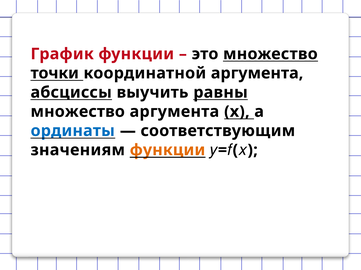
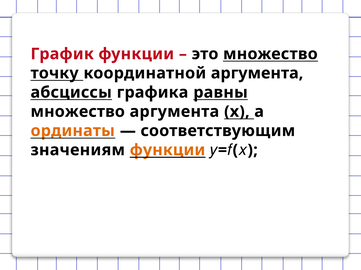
точки: точки -> точку
выучить: выучить -> графика
ординаты colour: blue -> orange
